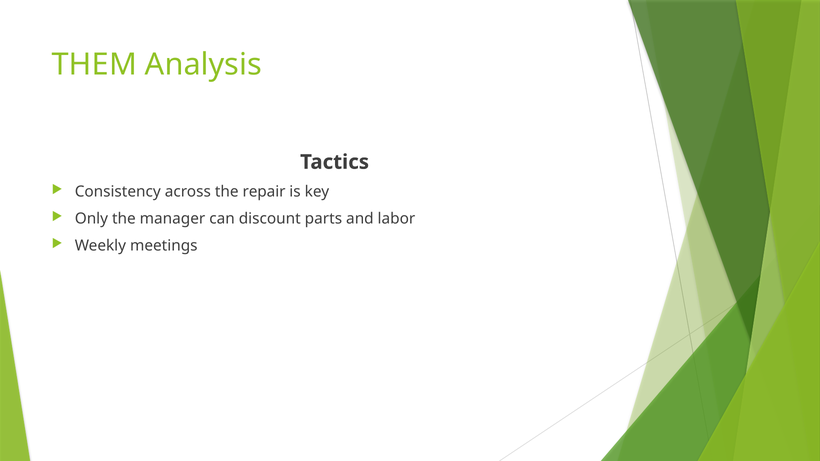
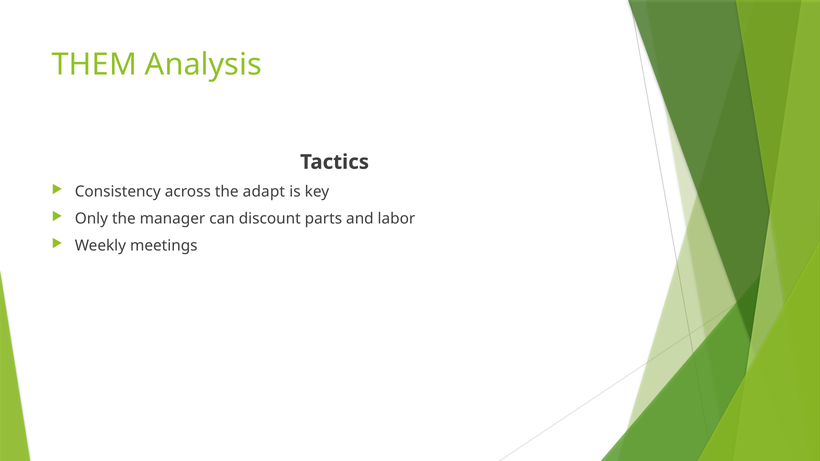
repair: repair -> adapt
